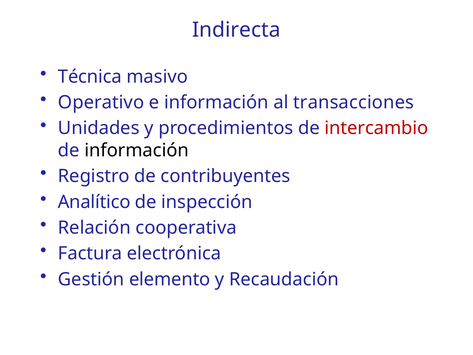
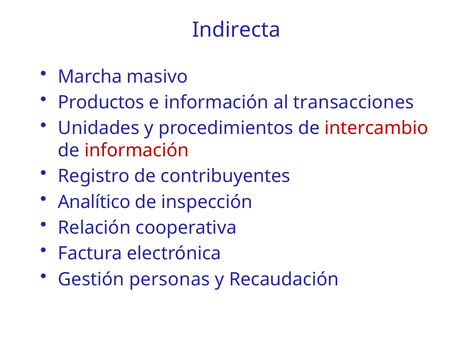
Técnica: Técnica -> Marcha
Operativo: Operativo -> Productos
información at (137, 150) colour: black -> red
elemento: elemento -> personas
